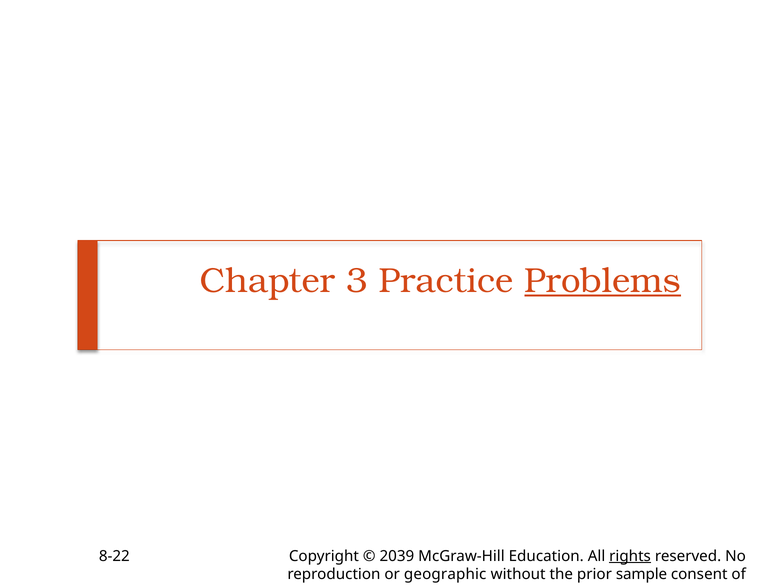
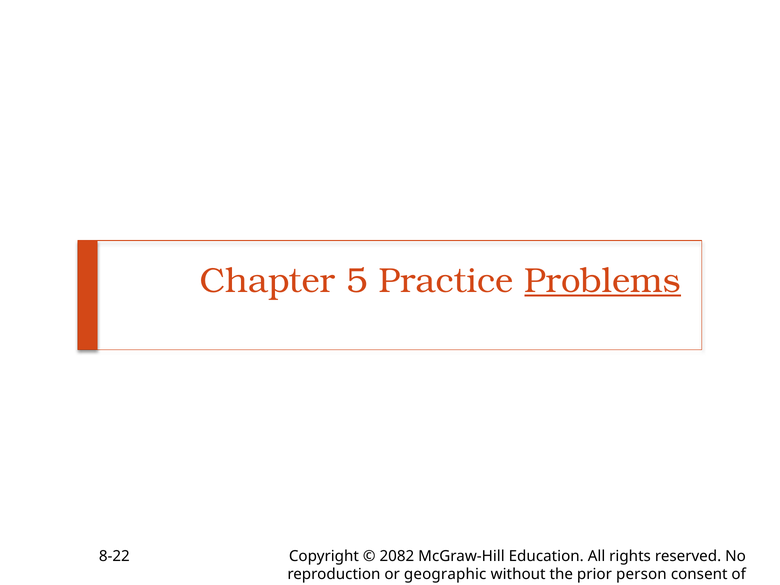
3: 3 -> 5
2039: 2039 -> 2082
rights underline: present -> none
sample: sample -> person
